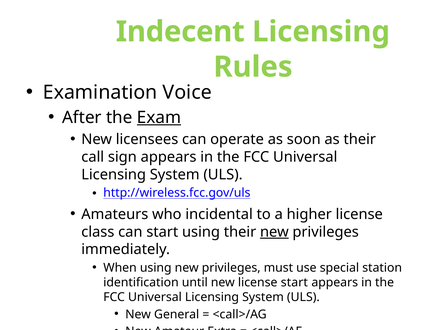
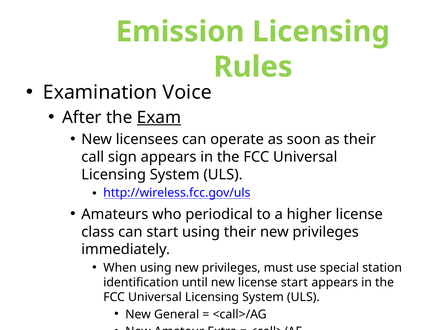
Indecent: Indecent -> Emission
incidental: incidental -> periodical
new at (274, 232) underline: present -> none
